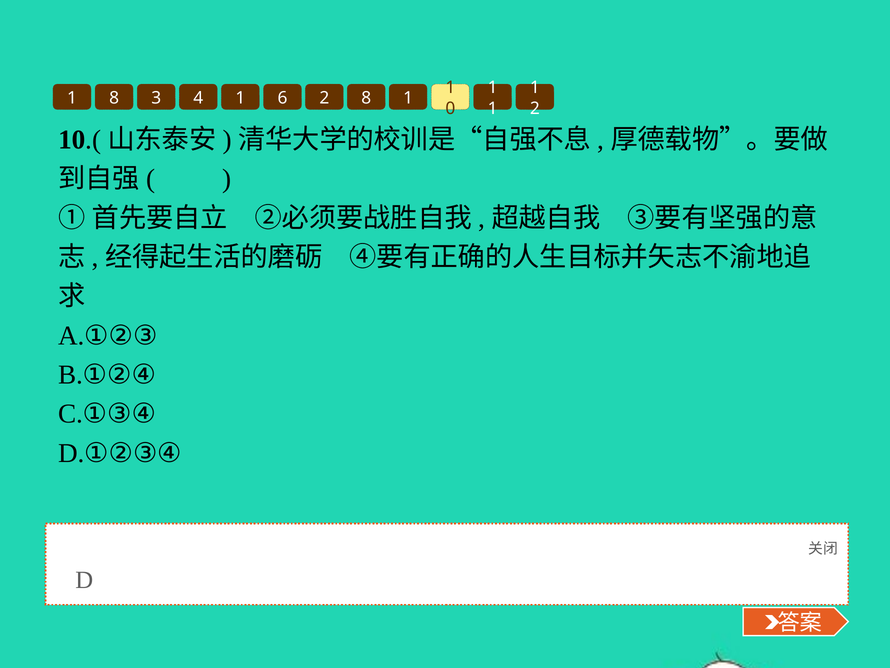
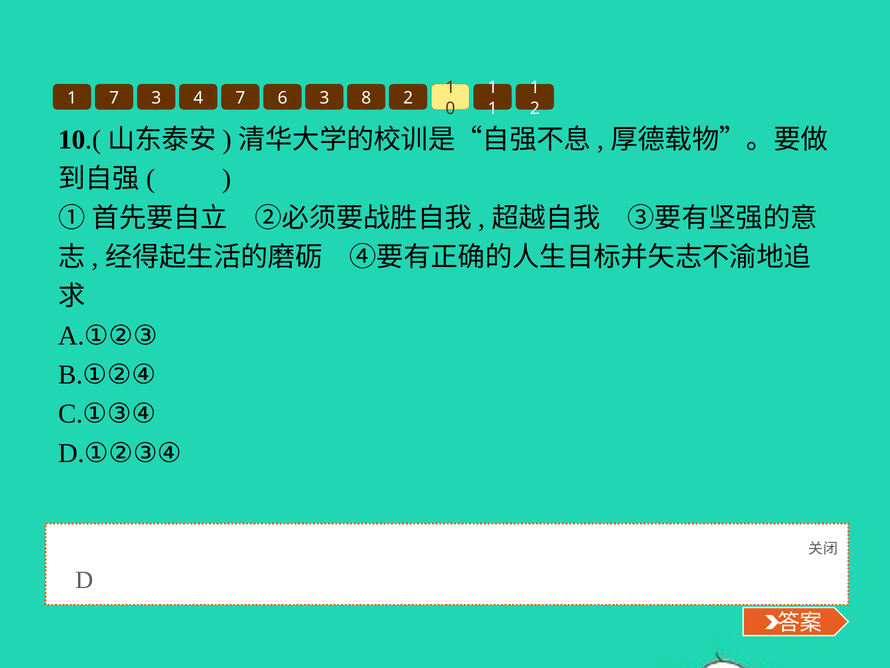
1 8: 8 -> 7
4 1: 1 -> 7
6 2: 2 -> 3
8 1: 1 -> 2
